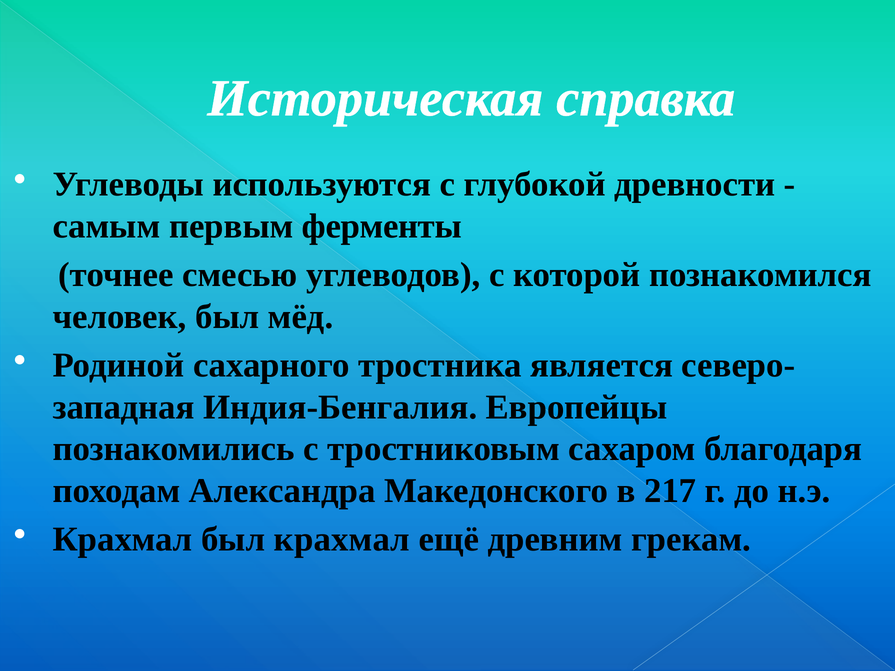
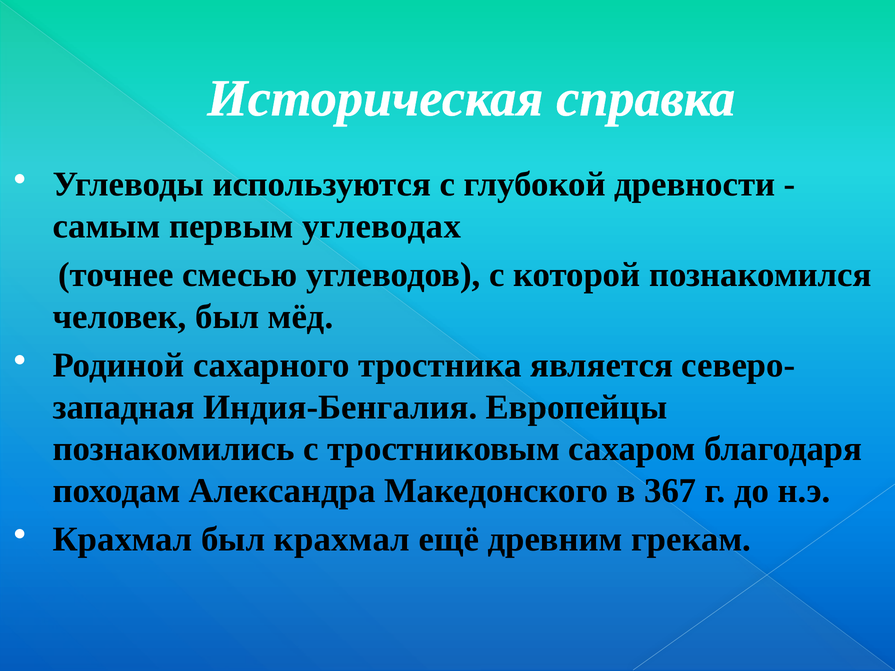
ферменты: ферменты -> углеводах
217: 217 -> 367
